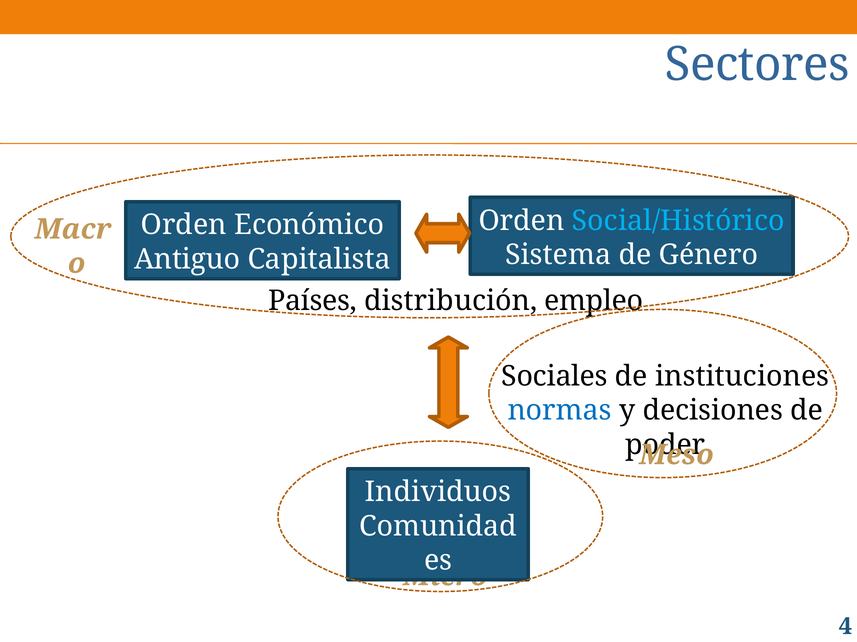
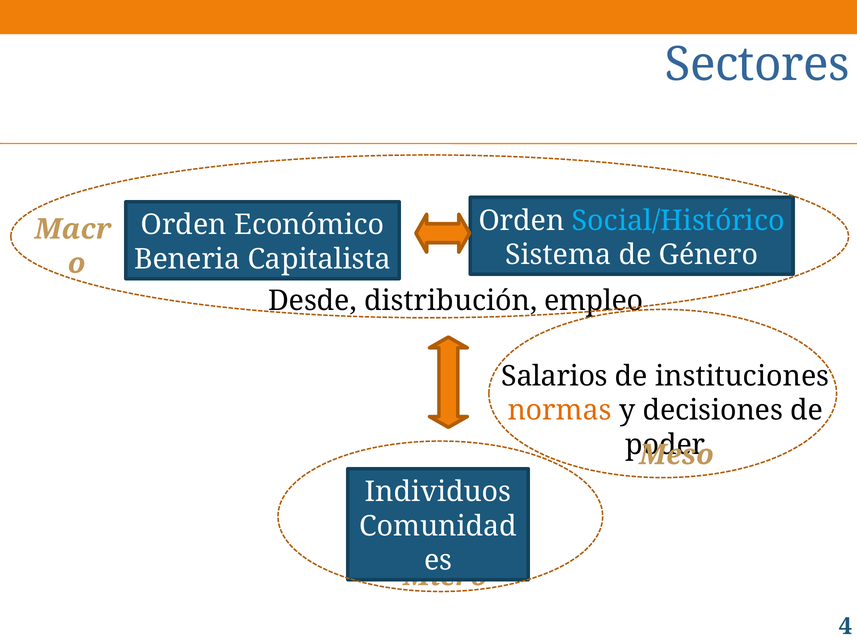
Antiguo: Antiguo -> Beneria
Países: Países -> Desde
Sociales: Sociales -> Salarios
normas colour: blue -> orange
